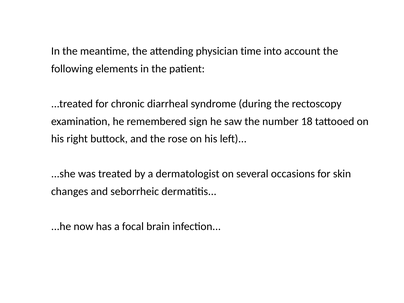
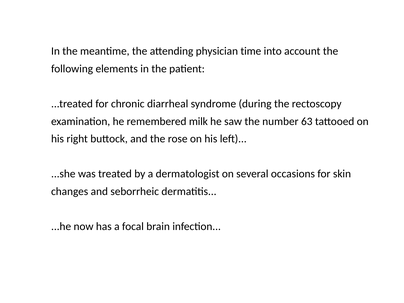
sign: sign -> milk
18: 18 -> 63
